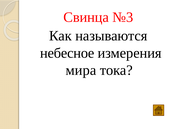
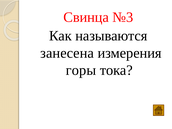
небесное: небесное -> занесена
мира: мира -> горы
